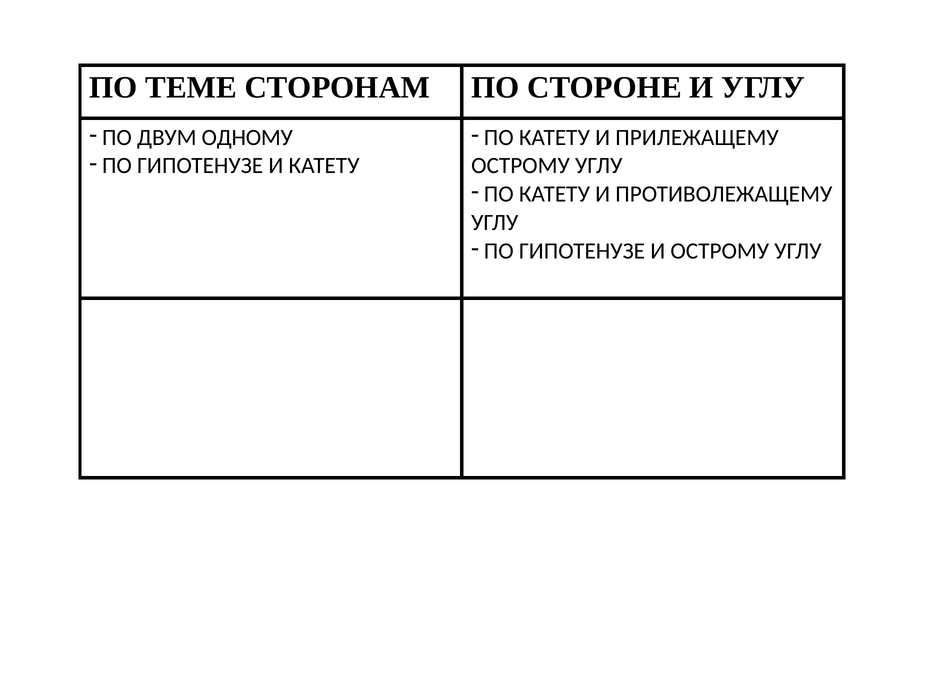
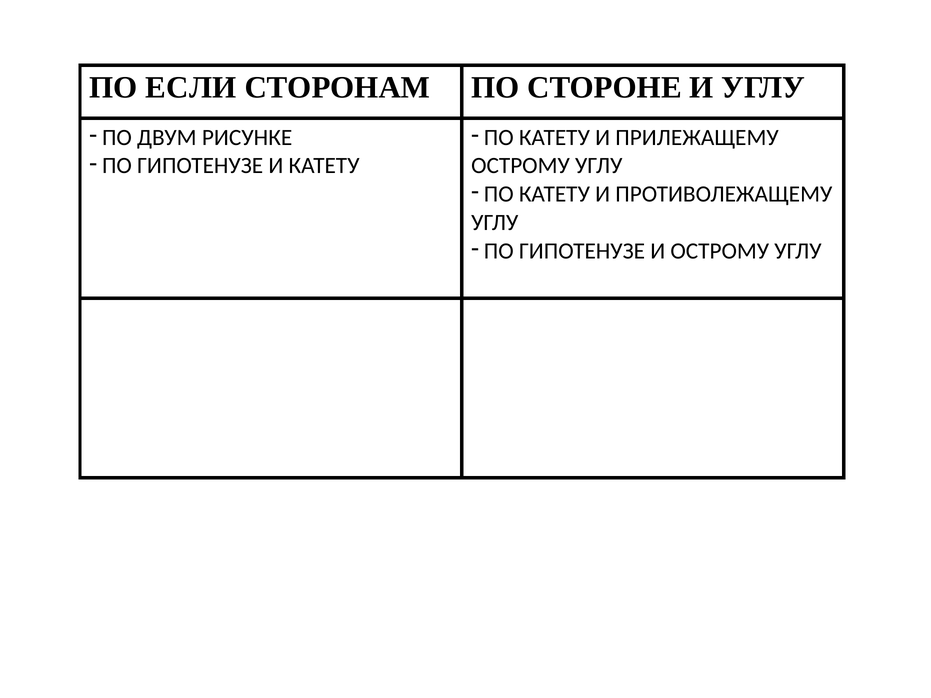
ТЕМЕ: ТЕМЕ -> ЕСЛИ
ОДНОМУ: ОДНОМУ -> РИСУНКЕ
